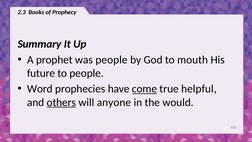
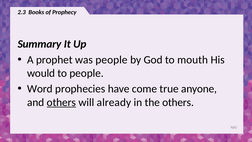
future: future -> would
come underline: present -> none
helpful: helpful -> anyone
anyone: anyone -> already
the would: would -> others
